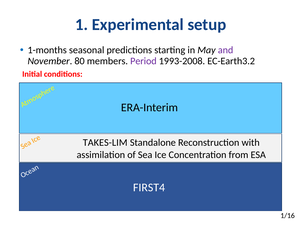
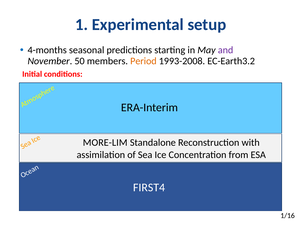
1-months: 1-months -> 4-months
80: 80 -> 50
Period colour: purple -> orange
TAKES-LIM: TAKES-LIM -> MORE-LIM
